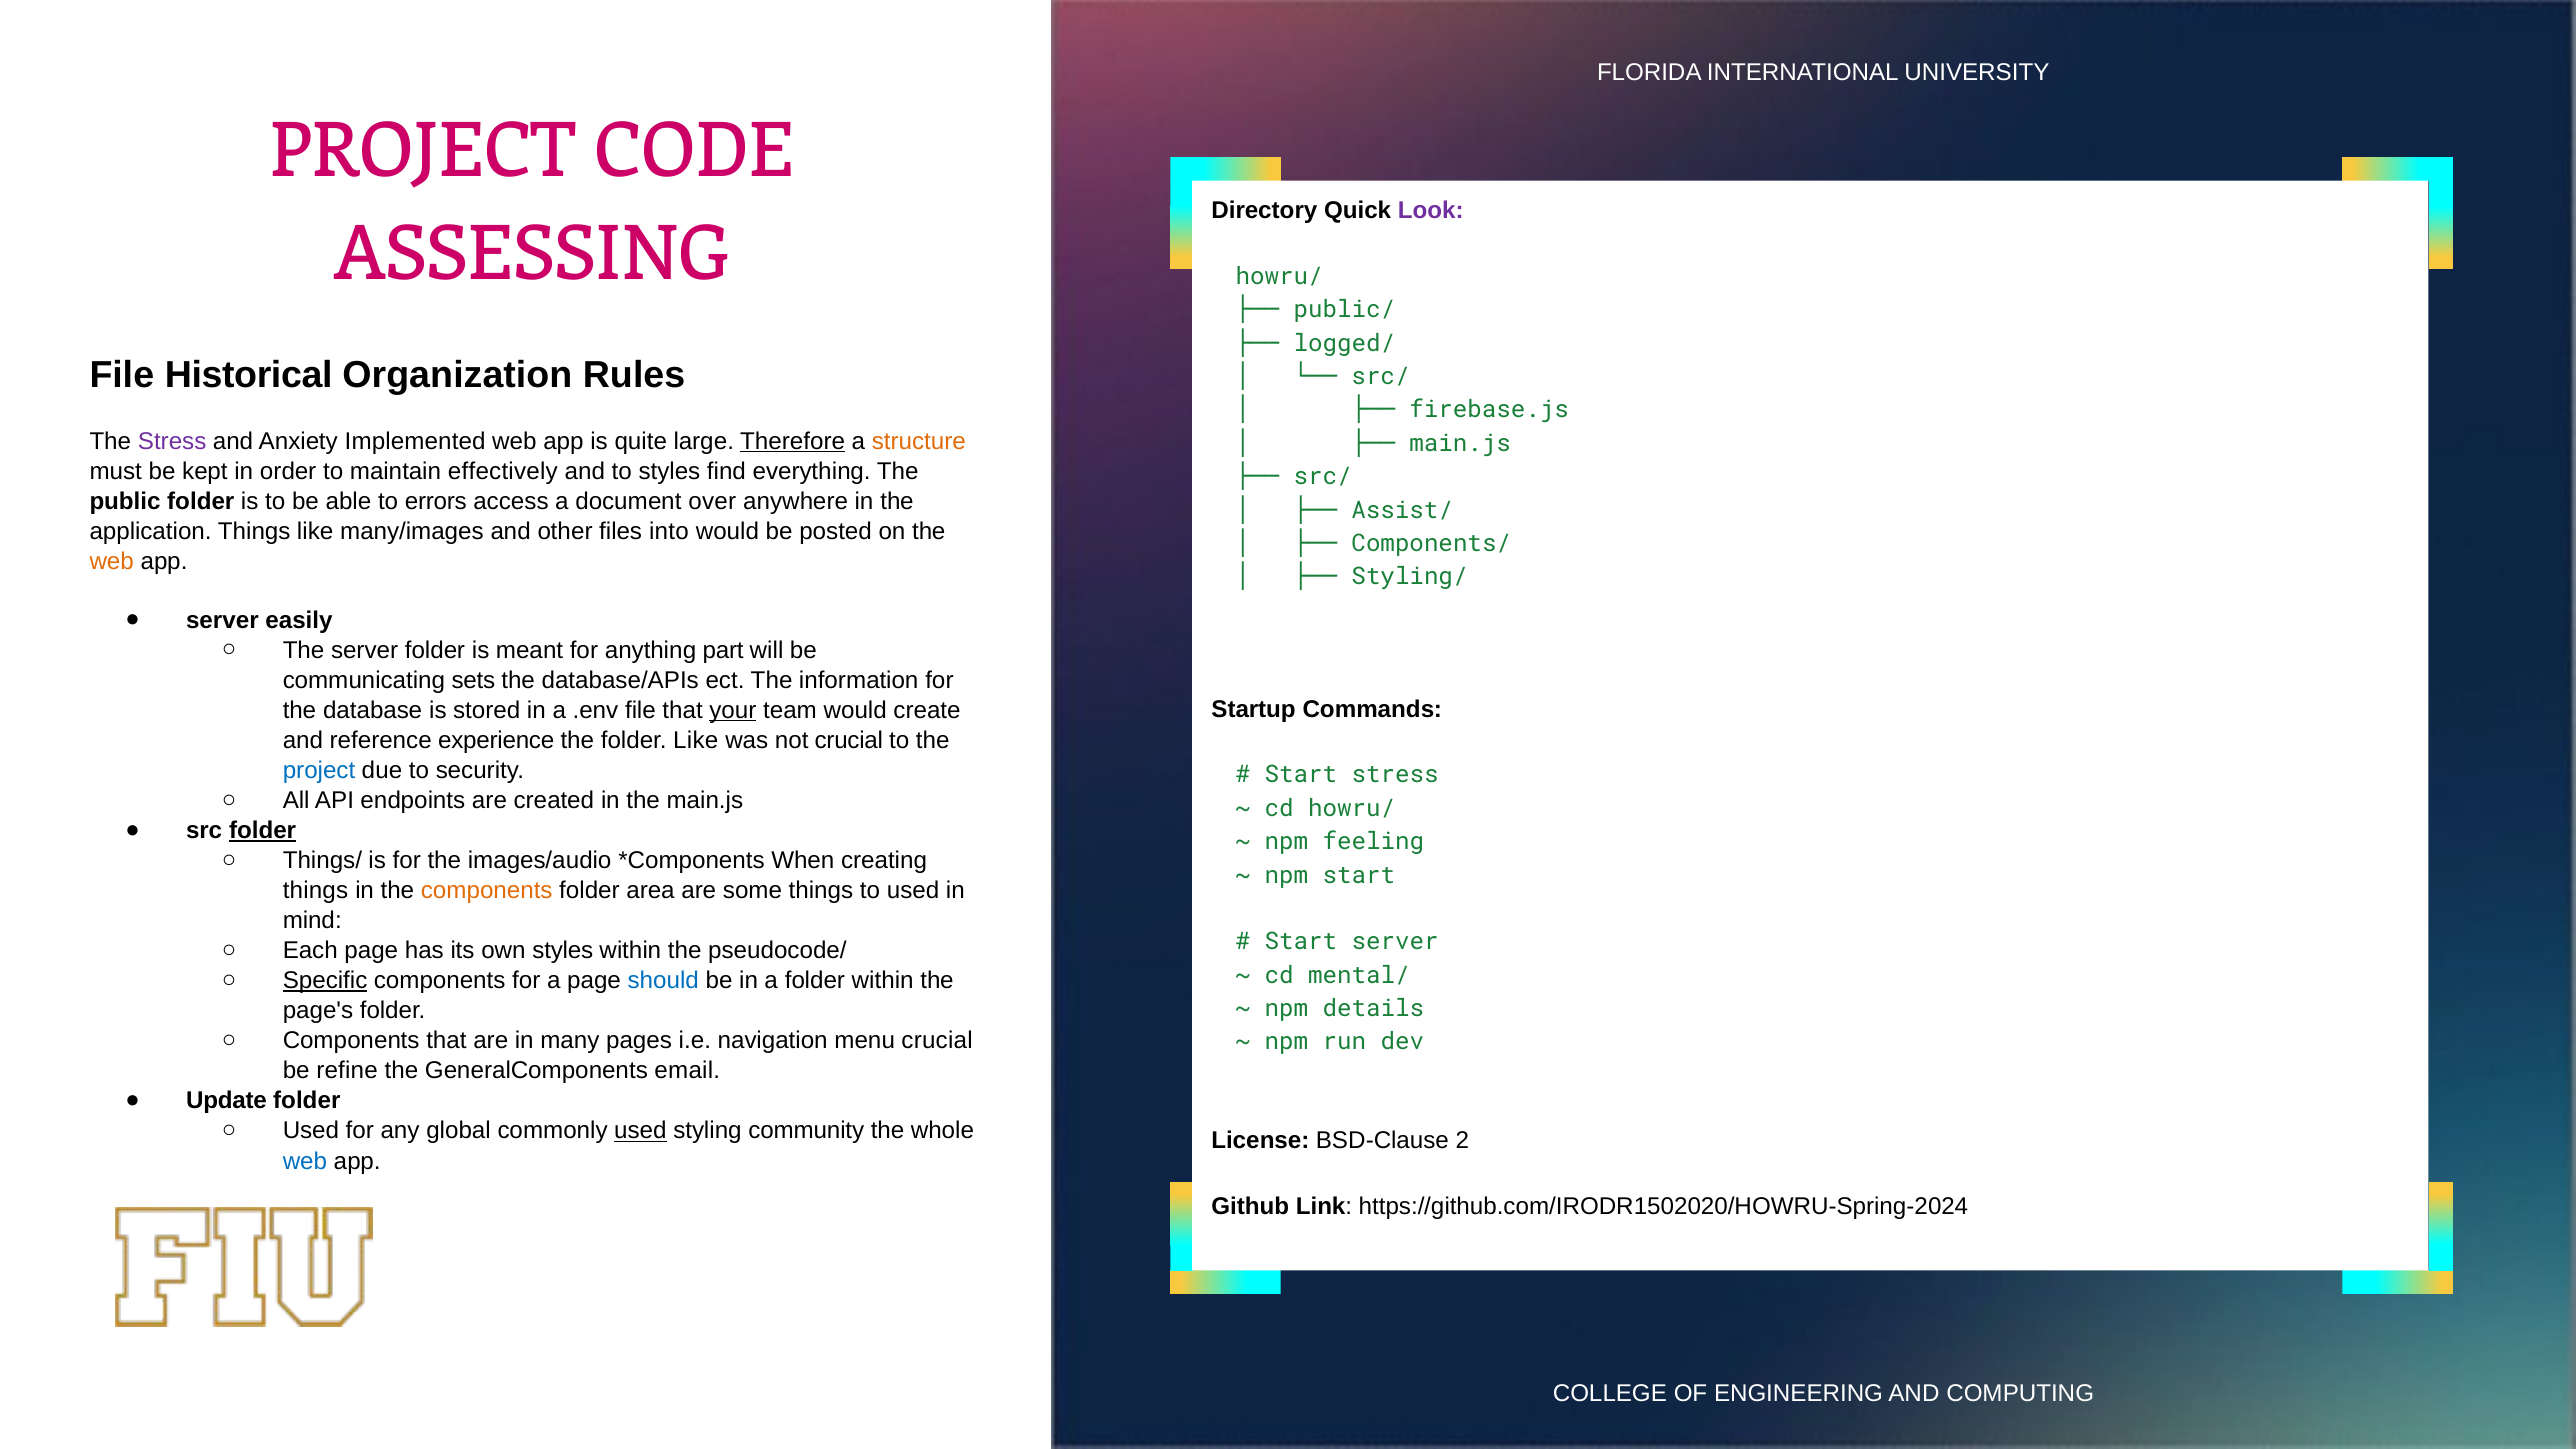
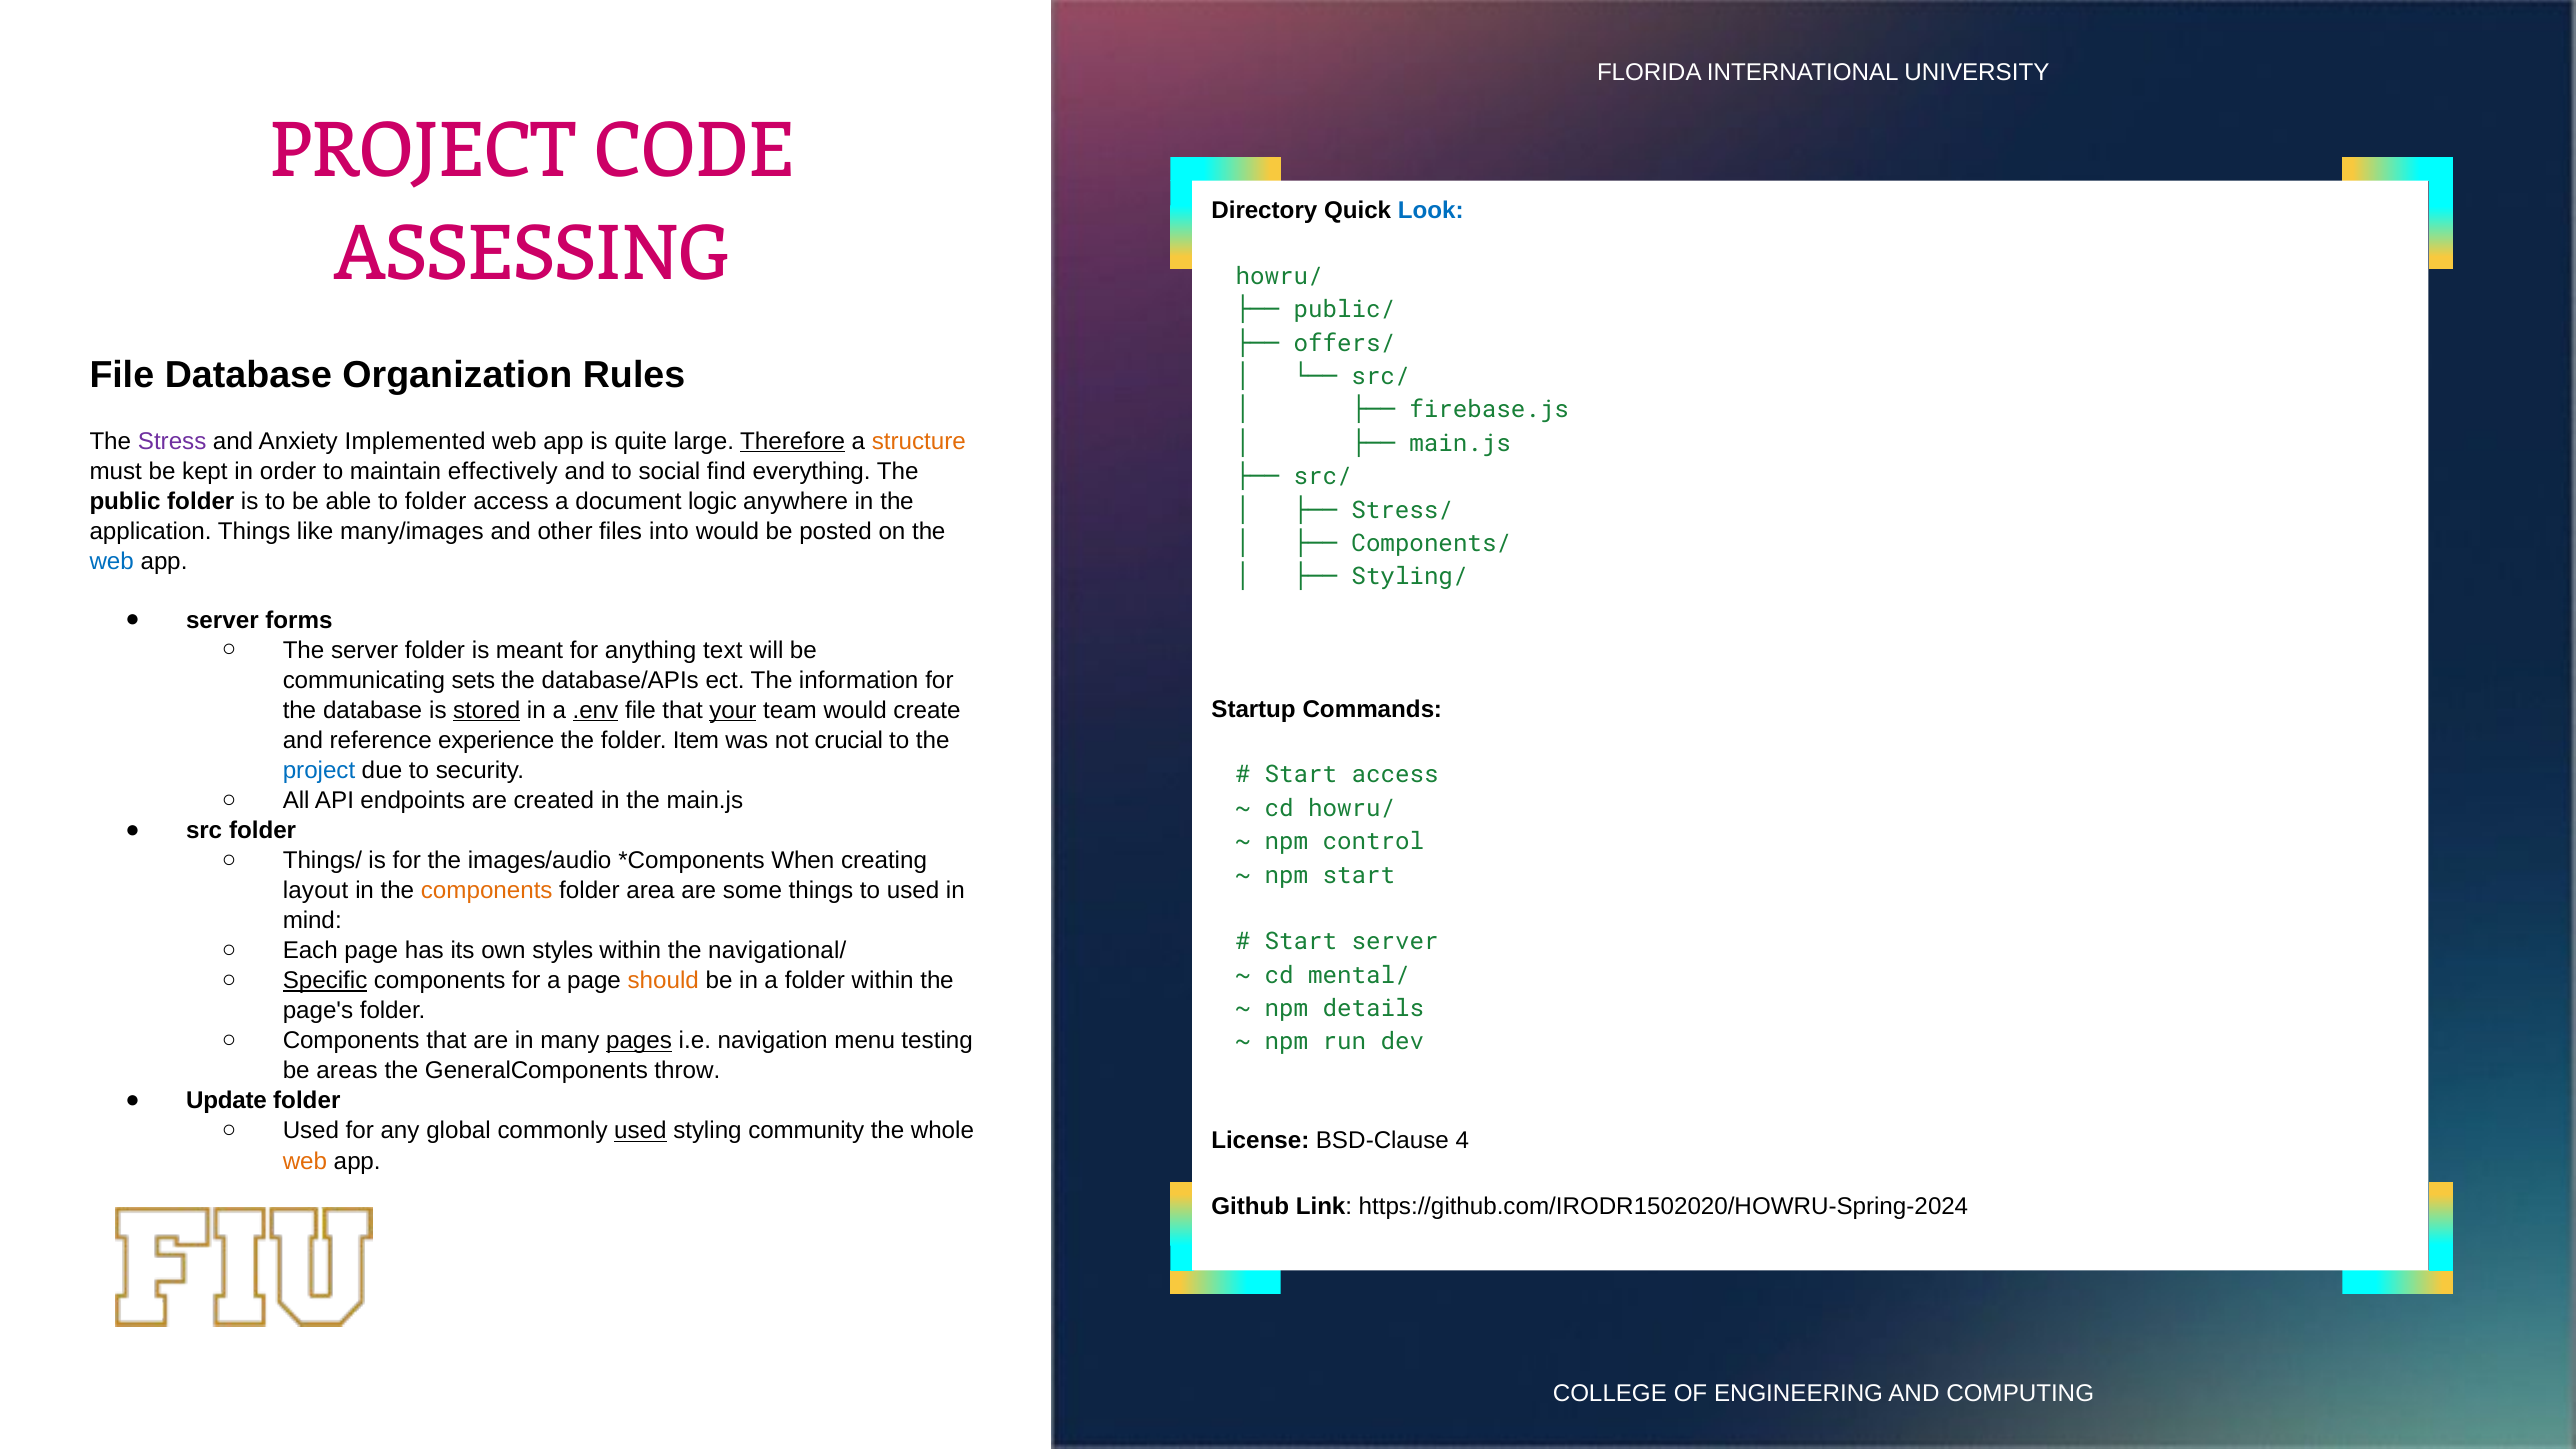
Look colour: purple -> blue
logged/: logged/ -> offers/
File Historical: Historical -> Database
to styles: styles -> social
to errors: errors -> folder
over: over -> logic
Assist/: Assist/ -> Stress/
web at (112, 561) colour: orange -> blue
easily: easily -> forms
part: part -> text
stored underline: none -> present
.env underline: none -> present
folder Like: Like -> Item
Start stress: stress -> access
folder at (263, 831) underline: present -> none
feeling: feeling -> control
things at (316, 891): things -> layout
pseudocode/: pseudocode/ -> navigational/
should colour: blue -> orange
pages underline: none -> present
menu crucial: crucial -> testing
refine: refine -> areas
email: email -> throw
2: 2 -> 4
web at (305, 1161) colour: blue -> orange
